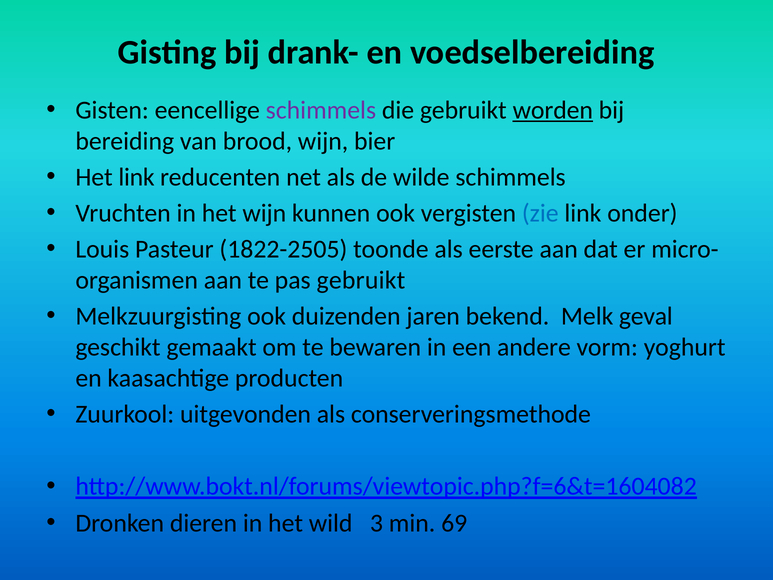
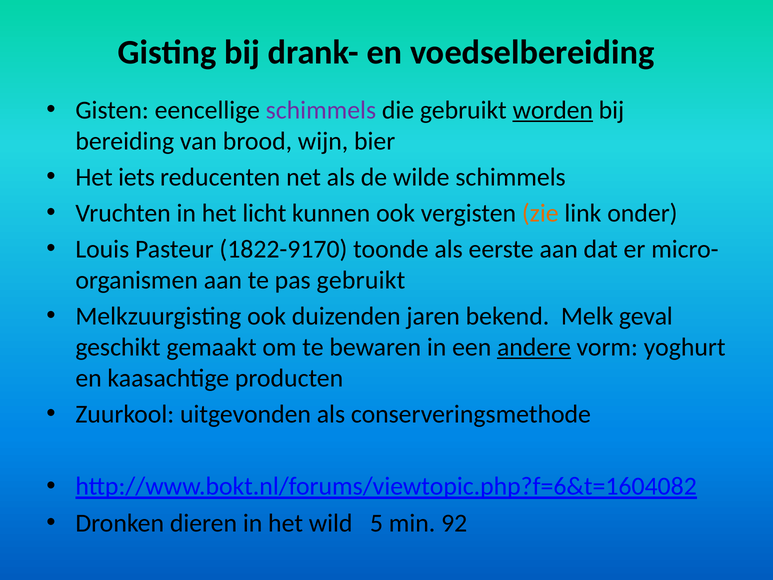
Het link: link -> iets
het wijn: wijn -> licht
zie colour: blue -> orange
1822-2505: 1822-2505 -> 1822-9170
andere underline: none -> present
3: 3 -> 5
69: 69 -> 92
